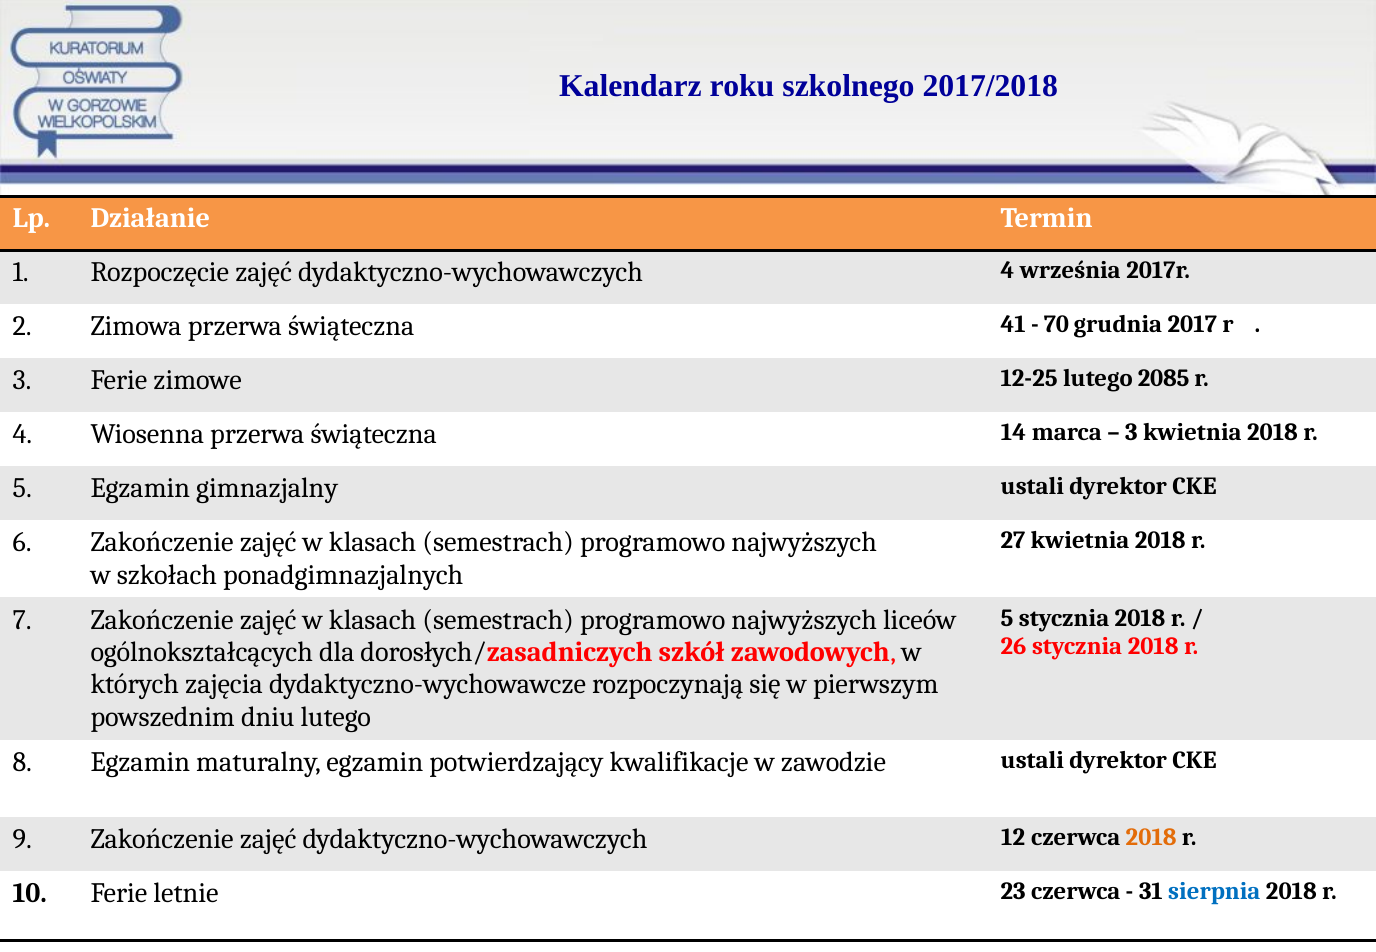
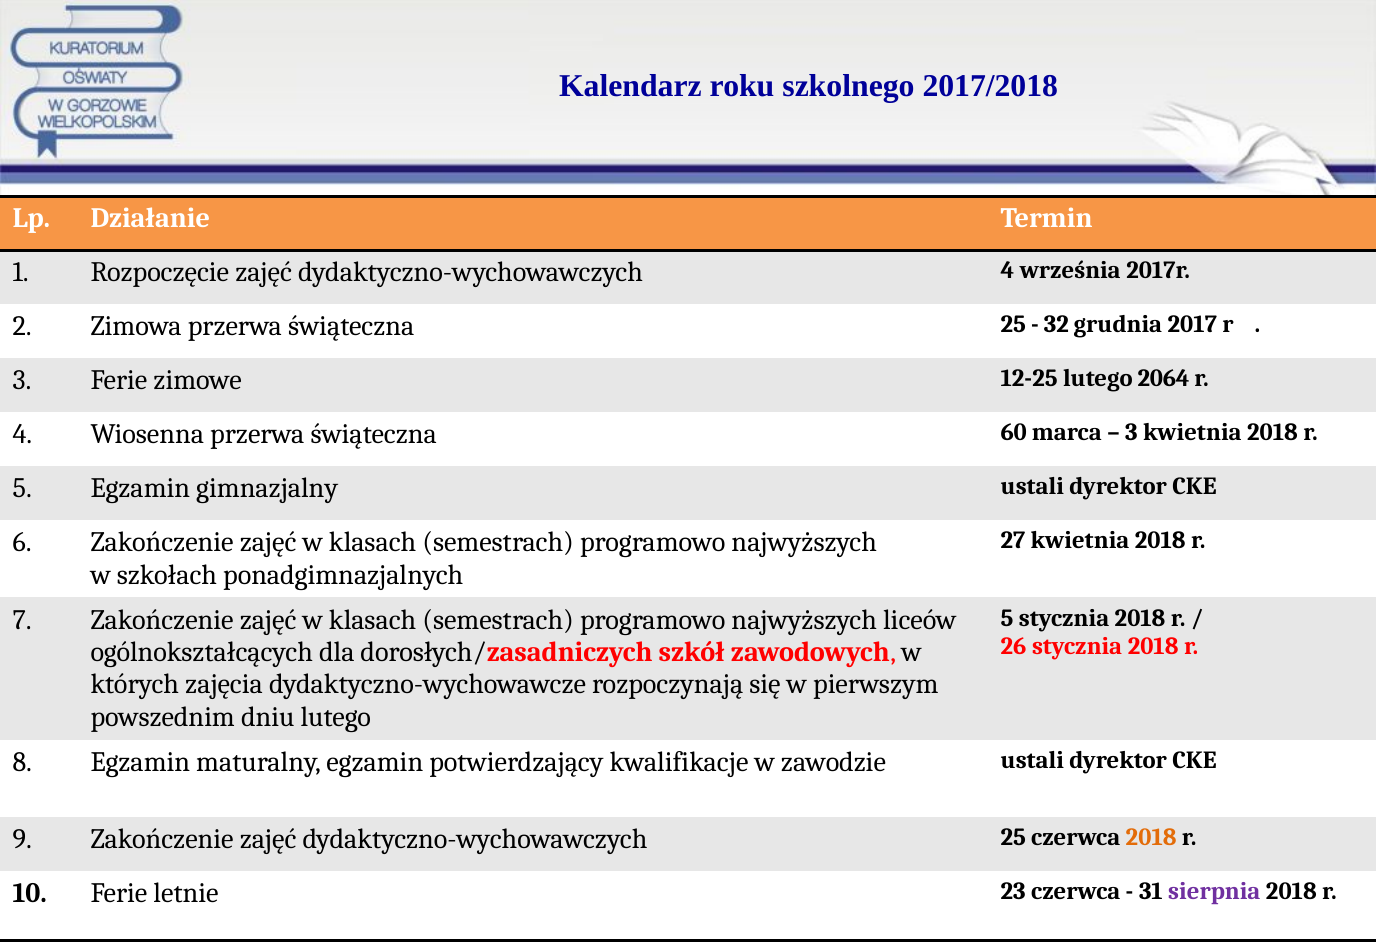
świąteczna 41: 41 -> 25
70: 70 -> 32
2085: 2085 -> 2064
14: 14 -> 60
dydaktyczno-wychowawczych 12: 12 -> 25
sierpnia colour: blue -> purple
